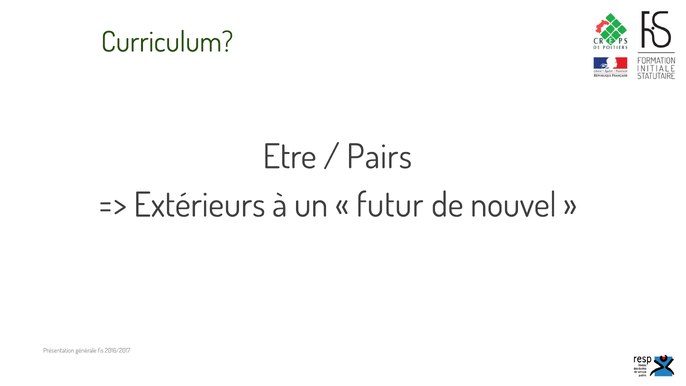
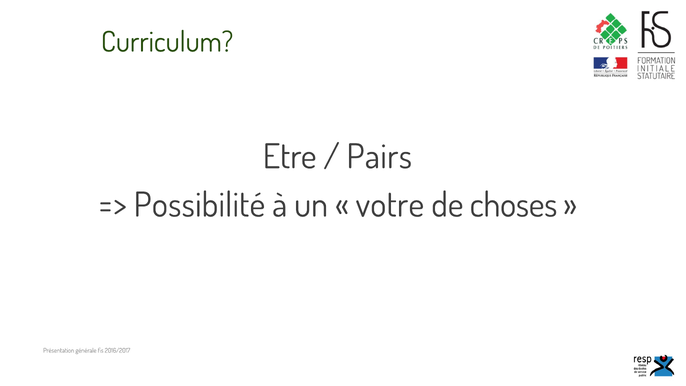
Extérieurs: Extérieurs -> Possibilité
futur: futur -> votre
nouvel: nouvel -> choses
